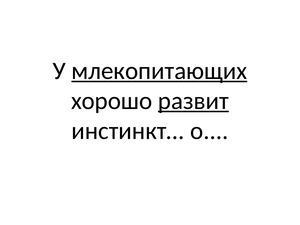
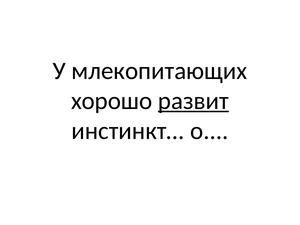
млекопитающих underline: present -> none
